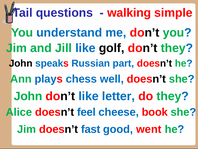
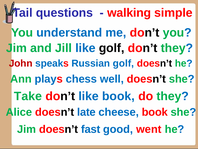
John at (21, 63) colour: black -> red
Russian part: part -> golf
John at (28, 96): John -> Take
like letter: letter -> book
feel: feel -> late
